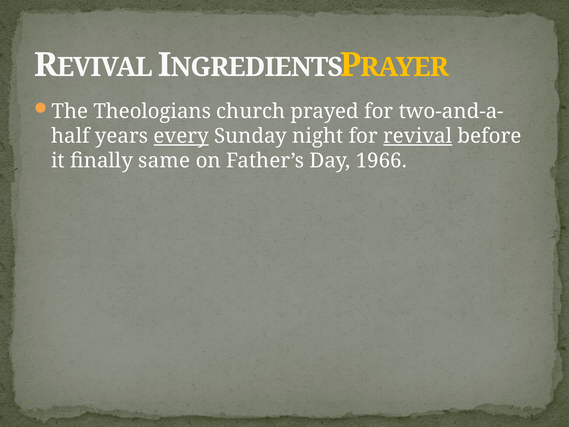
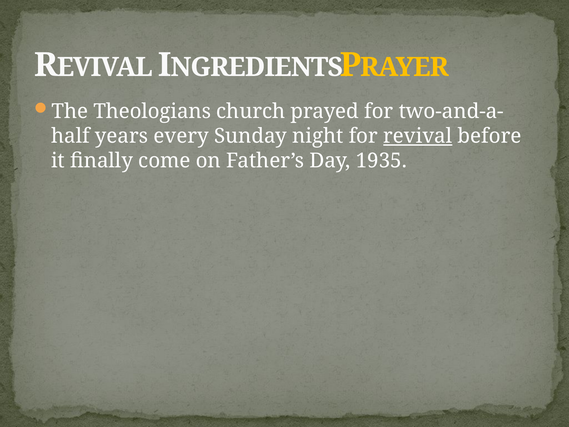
every underline: present -> none
same: same -> come
1966: 1966 -> 1935
